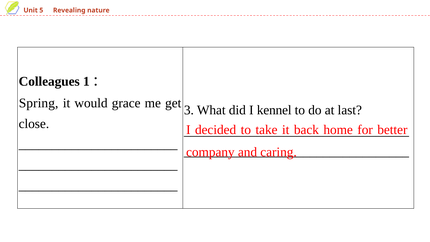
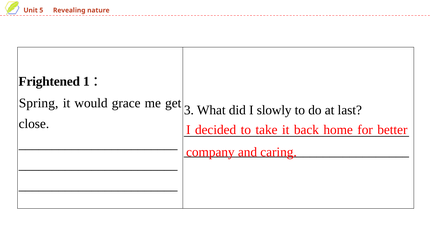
Colleagues: Colleagues -> Frightened
kennel: kennel -> slowly
